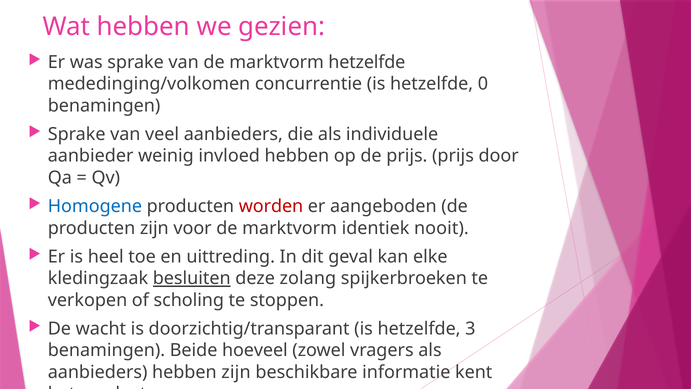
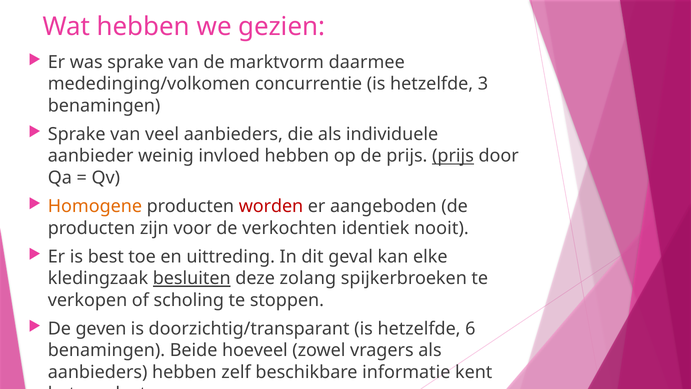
marktvorm hetzelfde: hetzelfde -> daarmee
0: 0 -> 3
prijs at (453, 156) underline: none -> present
Homogene colour: blue -> orange
voor de marktvorm: marktvorm -> verkochten
heel: heel -> best
wacht: wacht -> geven
3: 3 -> 6
hebben zijn: zijn -> zelf
